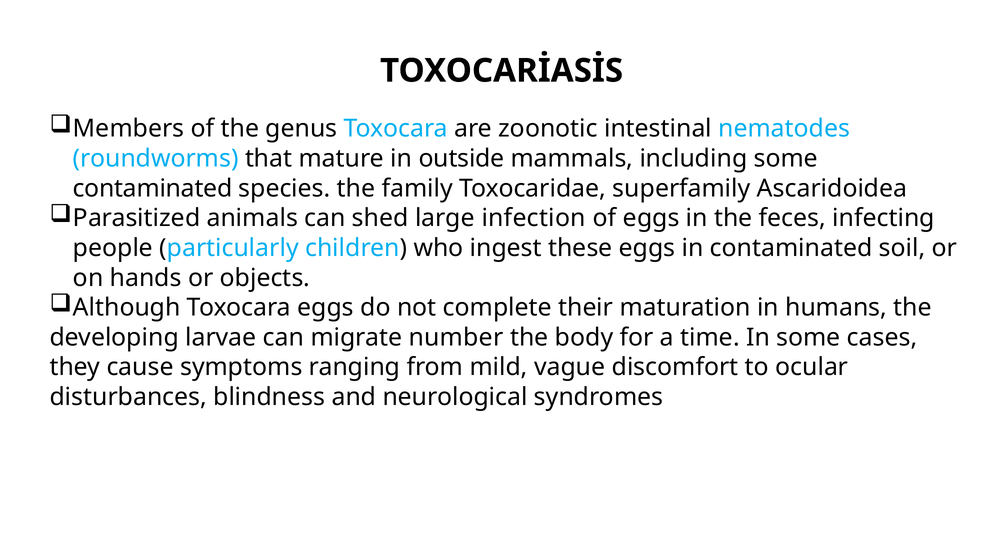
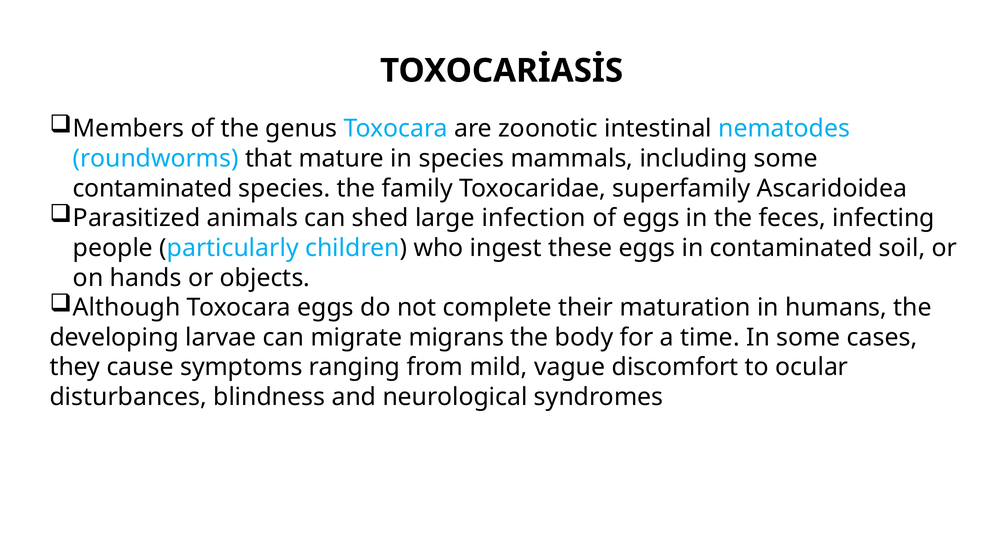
in outside: outside -> species
number: number -> migrans
